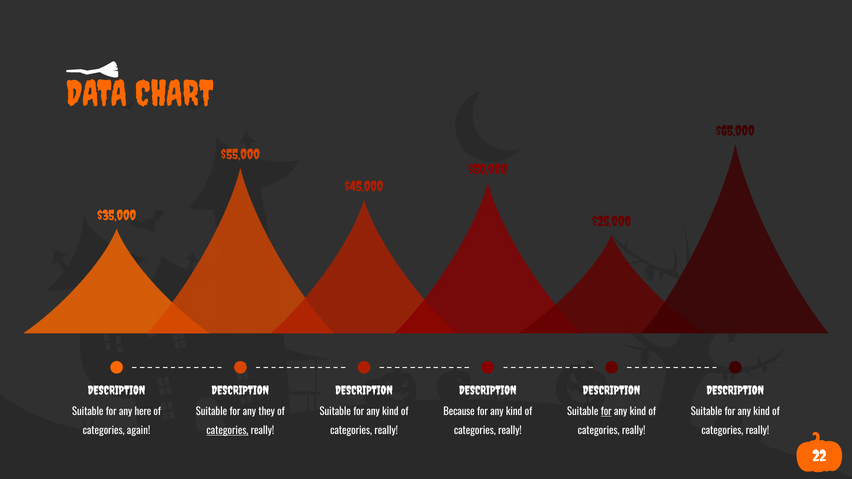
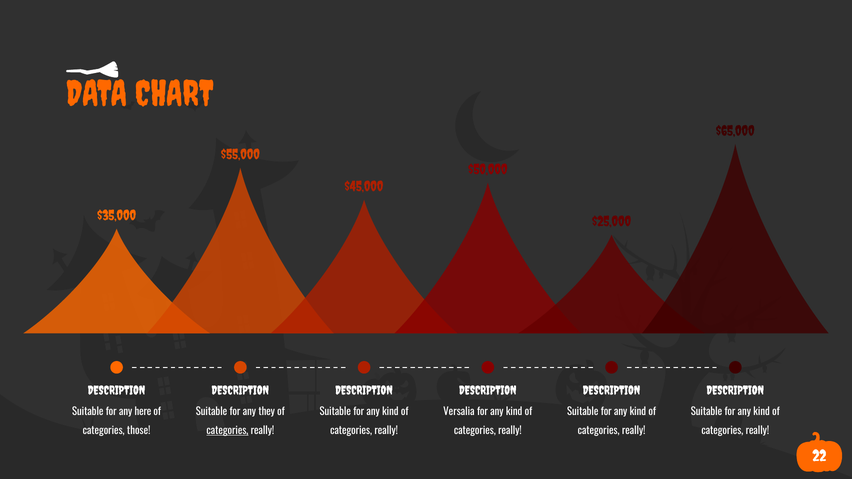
Because: Because -> Versalia
for at (606, 412) underline: present -> none
again: again -> those
